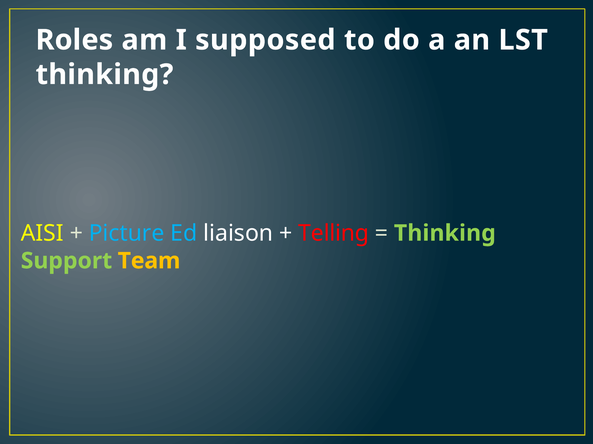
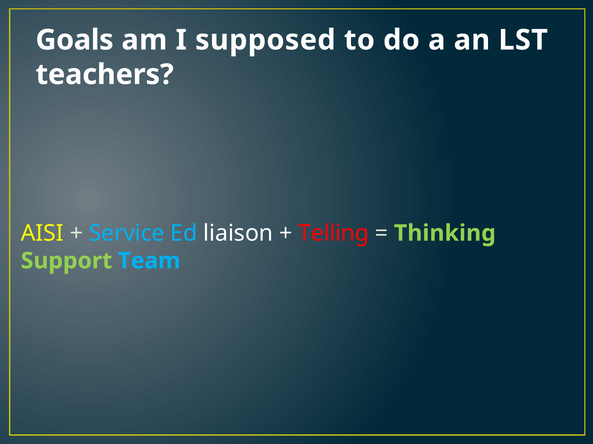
Roles: Roles -> Goals
thinking at (104, 75): thinking -> teachers
Picture: Picture -> Service
Team colour: yellow -> light blue
